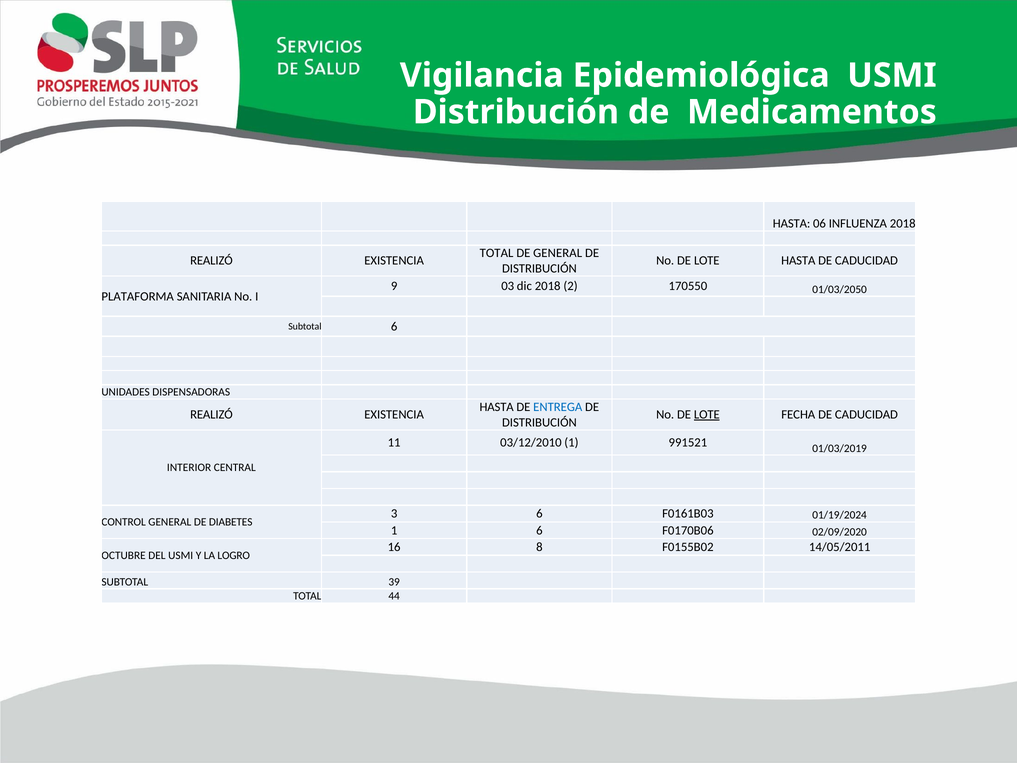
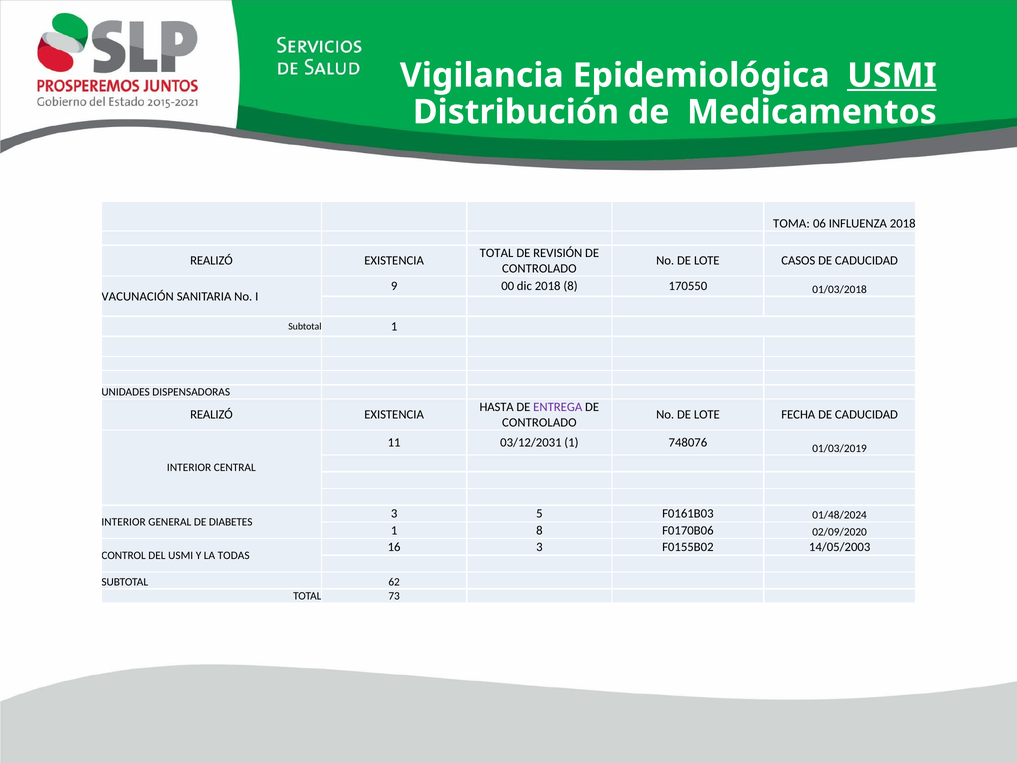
USMI at (892, 75) underline: none -> present
HASTA at (792, 223): HASTA -> TOMA
DE GENERAL: GENERAL -> REVISIÓN
LOTE HASTA: HASTA -> CASOS
DISTRIBUCIÓN at (539, 268): DISTRIBUCIÓN -> CONTROLADO
03: 03 -> 00
2018 2: 2 -> 8
01/03/2050: 01/03/2050 -> 01/03/2018
PLATAFORMA: PLATAFORMA -> VACUNACIÓN
Subtotal 6: 6 -> 1
ENTREGA colour: blue -> purple
LOTE at (707, 414) underline: present -> none
DISTRIBUCIÓN at (539, 422): DISTRIBUCIÓN -> CONTROLADO
03/12/2010: 03/12/2010 -> 03/12/2031
991521: 991521 -> 748076
3 6: 6 -> 5
01/19/2024: 01/19/2024 -> 01/48/2024
CONTROL at (124, 522): CONTROL -> INTERIOR
1 6: 6 -> 8
16 8: 8 -> 3
14/05/2011: 14/05/2011 -> 14/05/2003
OCTUBRE: OCTUBRE -> CONTROL
LOGRO: LOGRO -> TODAS
39: 39 -> 62
44: 44 -> 73
